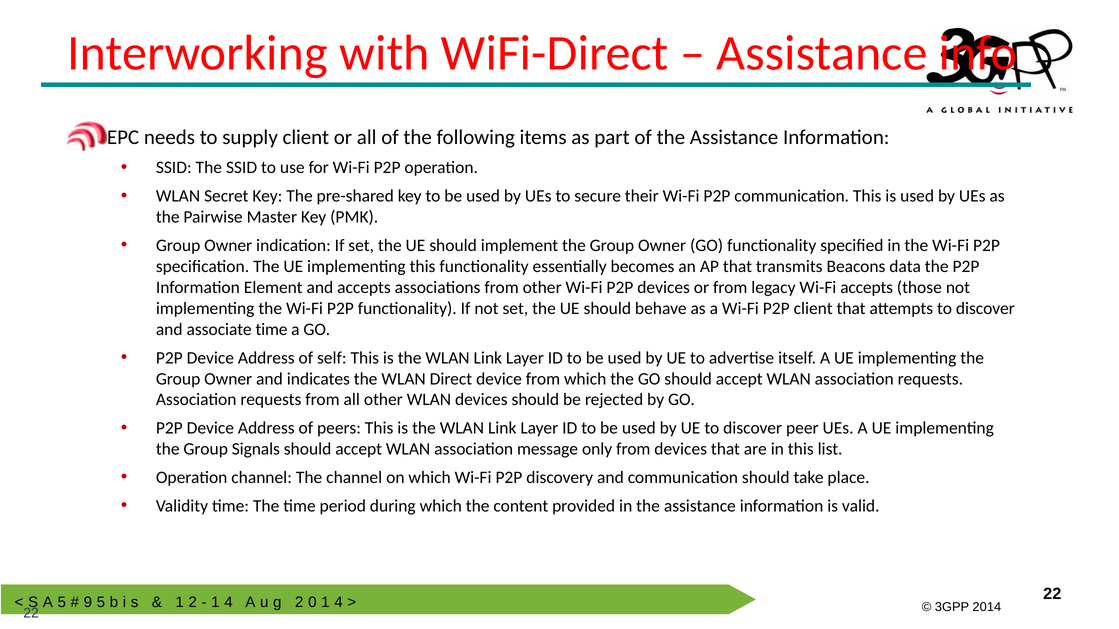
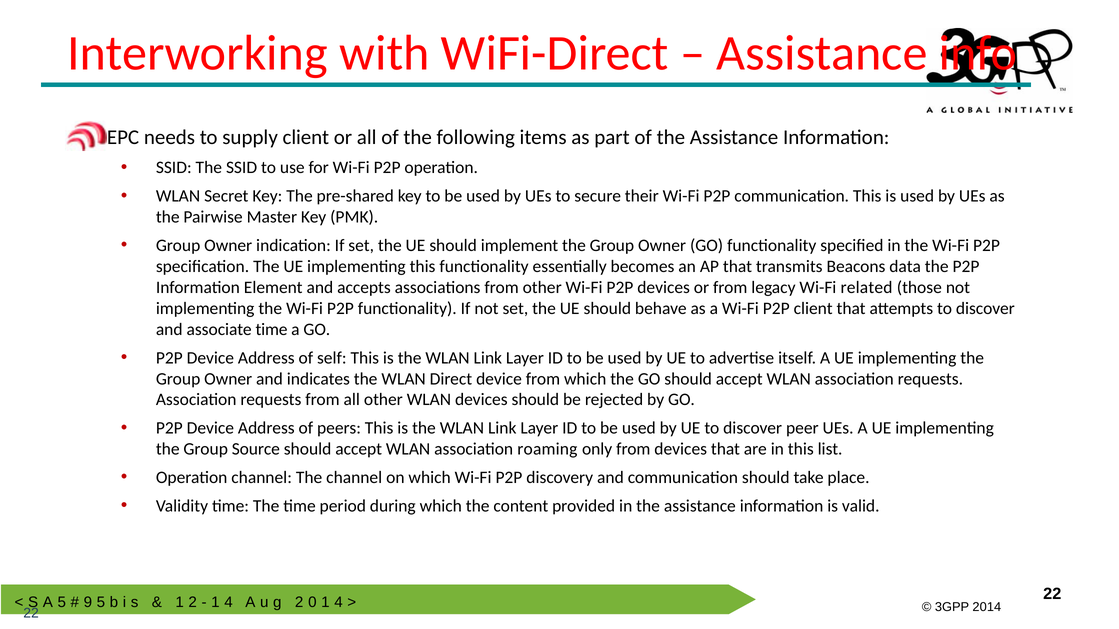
Wi-Fi accepts: accepts -> related
Signals: Signals -> Source
message: message -> roaming
